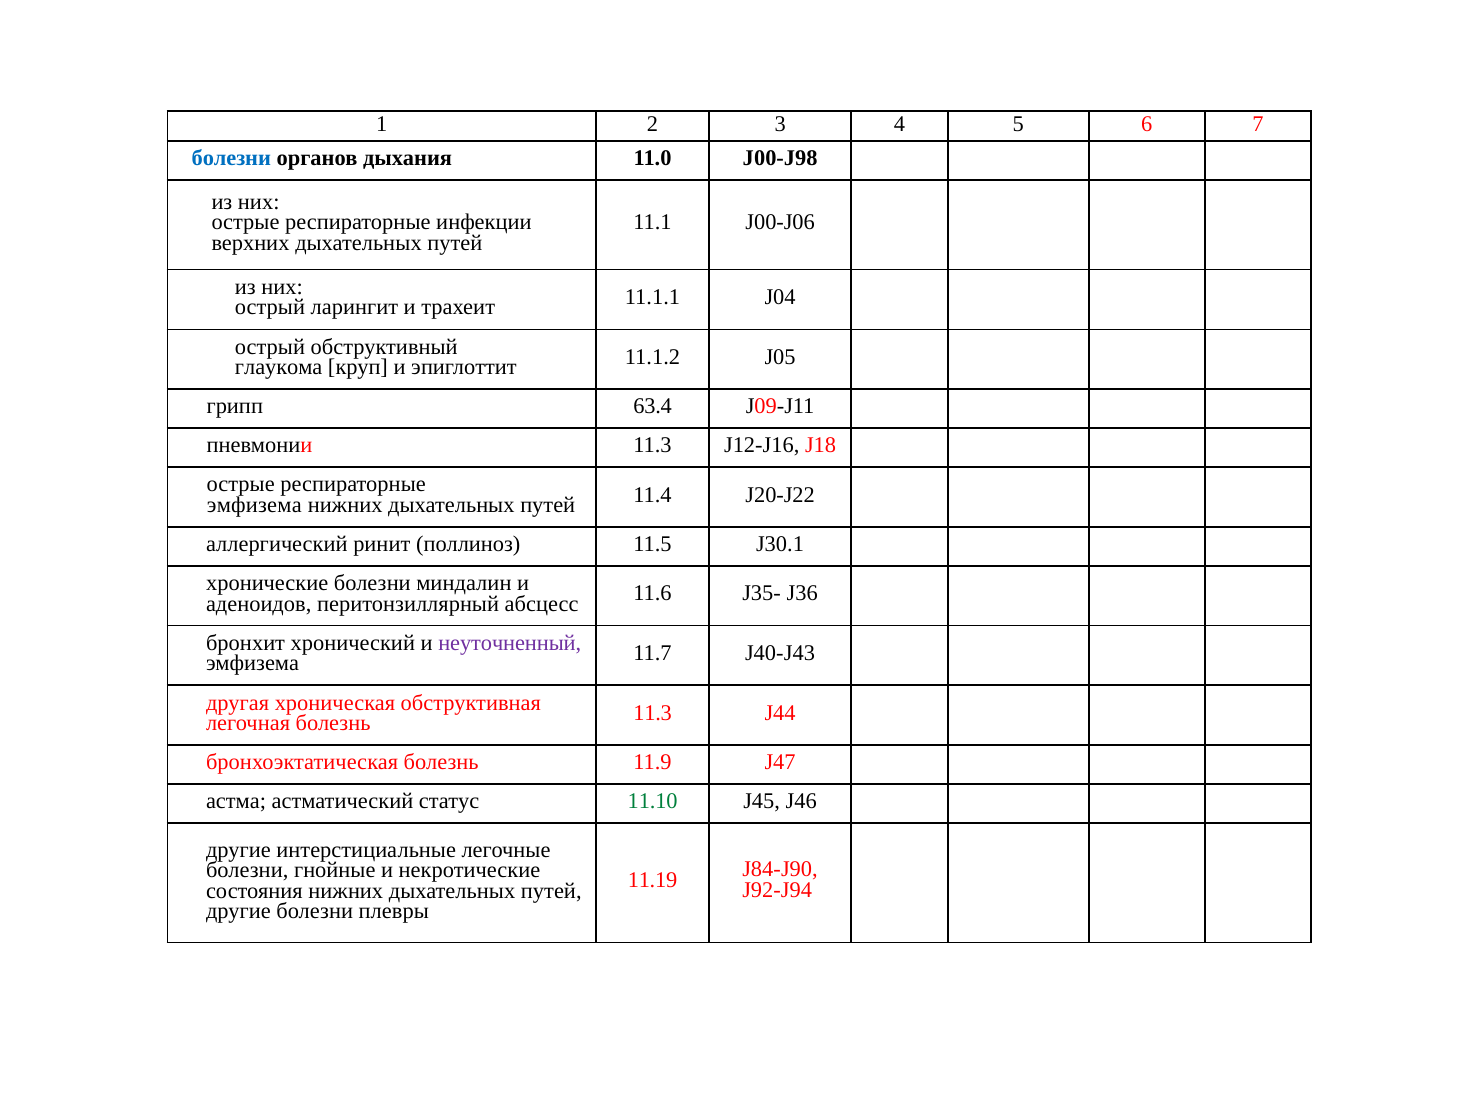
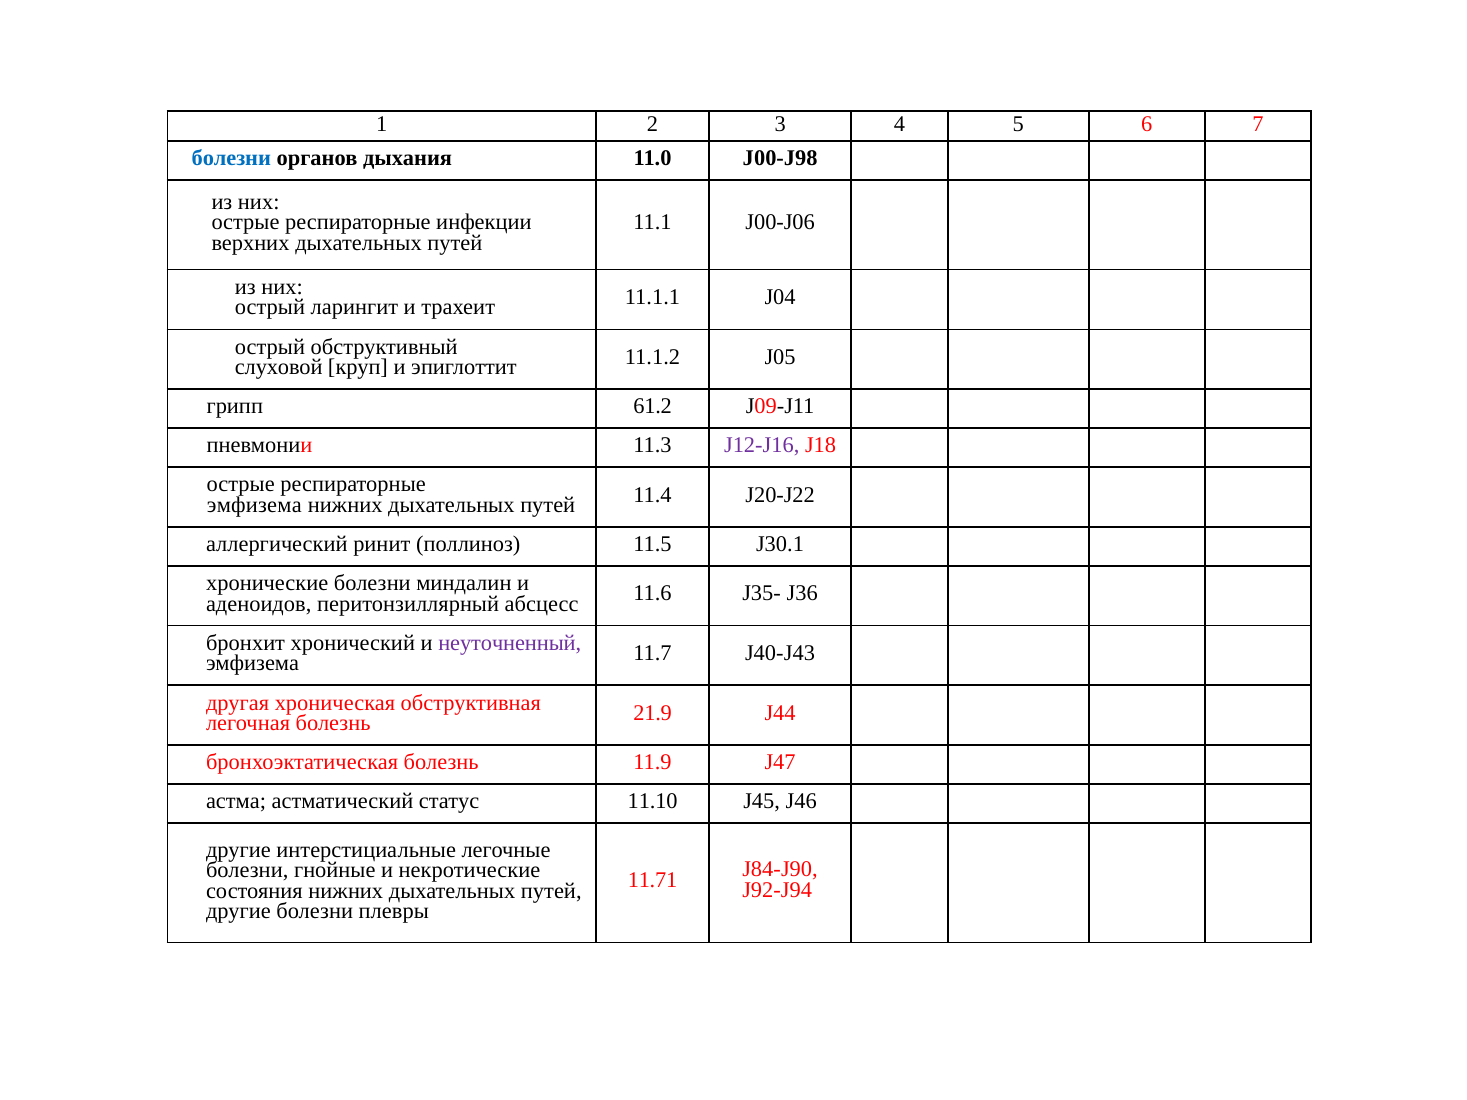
глаукома: глаукома -> слуховой
63.4: 63.4 -> 61.2
J12-J16 colour: black -> purple
болезнь 11.3: 11.3 -> 21.9
11.10 colour: green -> black
11.19: 11.19 -> 11.71
